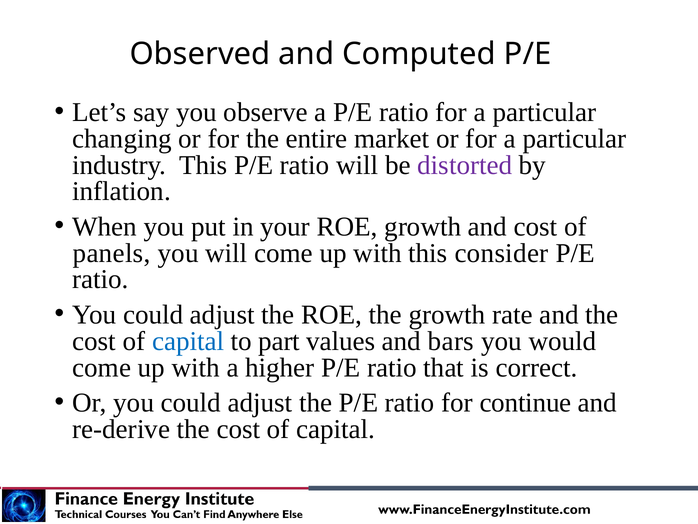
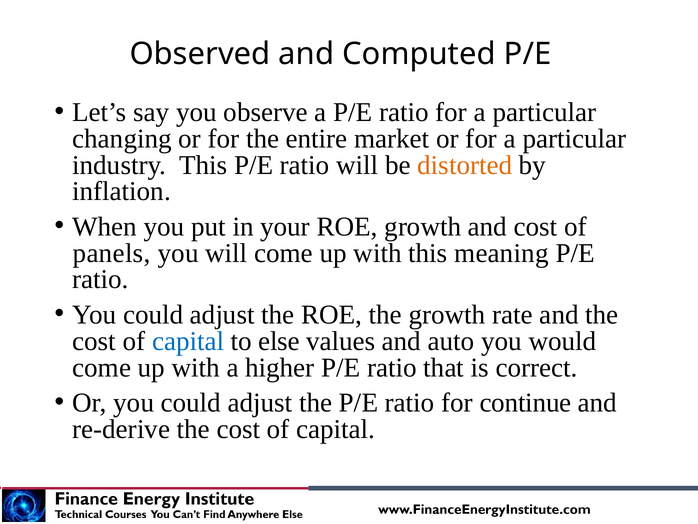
distorted colour: purple -> orange
consider: consider -> meaning
part: part -> else
bars: bars -> auto
